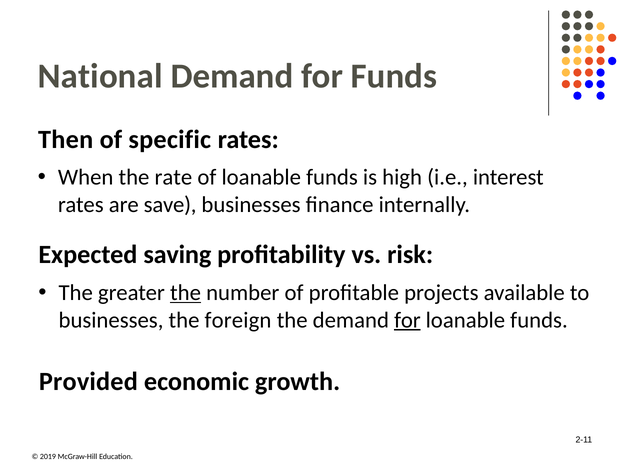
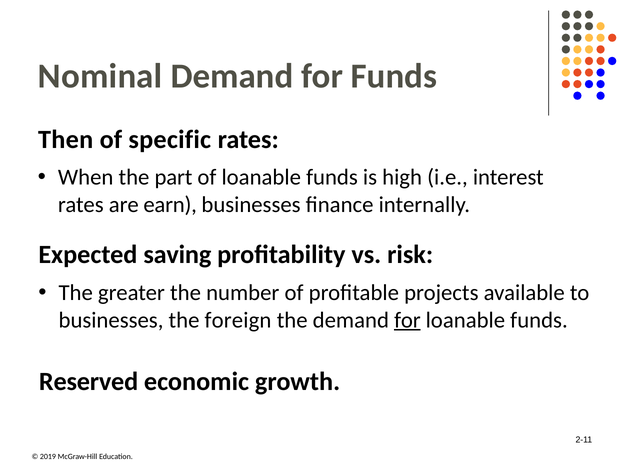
National: National -> Nominal
rate: rate -> part
save: save -> earn
the at (186, 292) underline: present -> none
Provided: Provided -> Reserved
